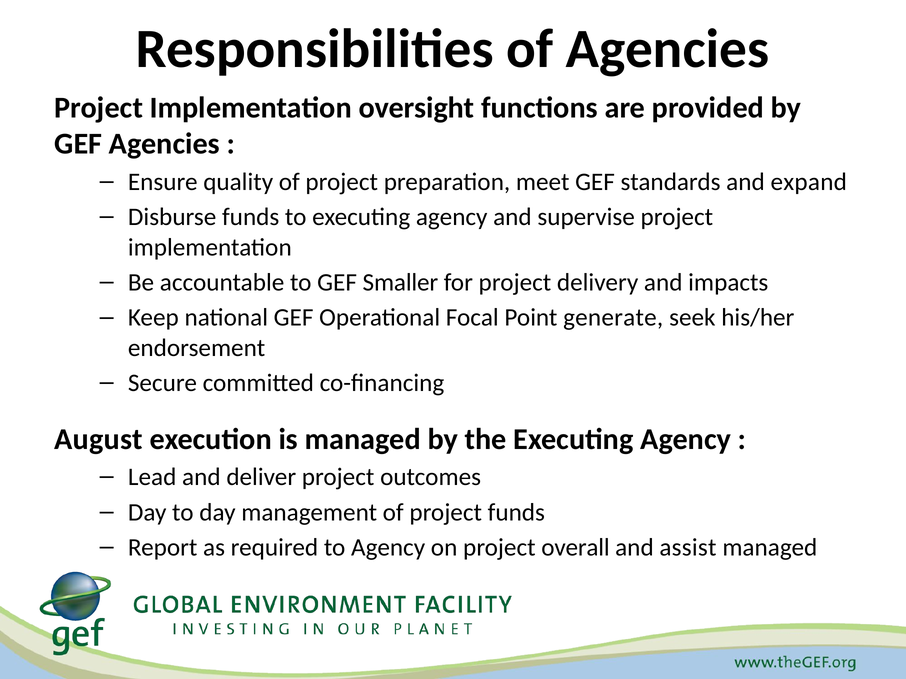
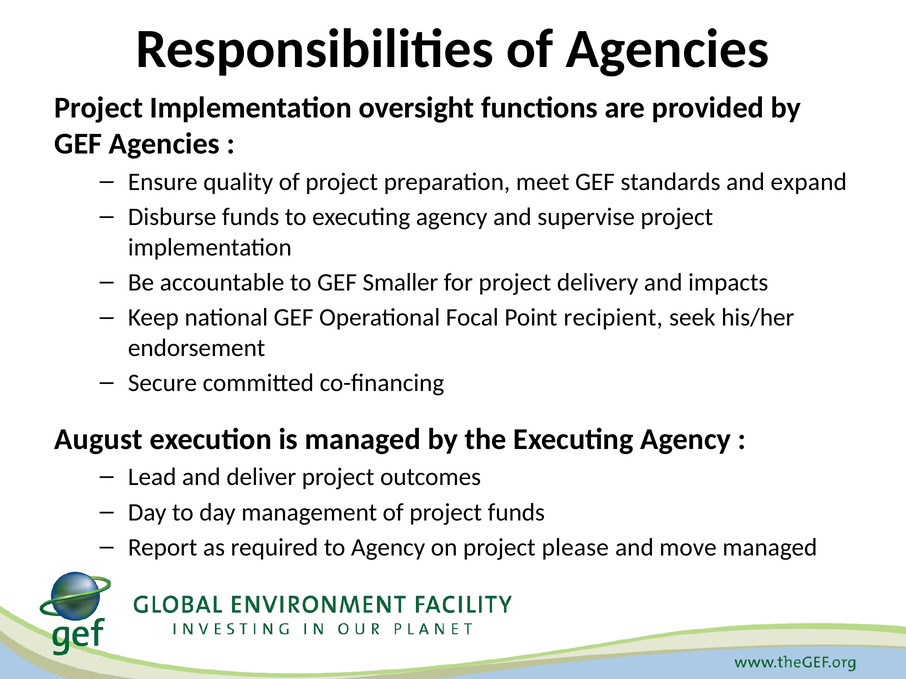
generate: generate -> recipient
overall: overall -> please
assist: assist -> move
